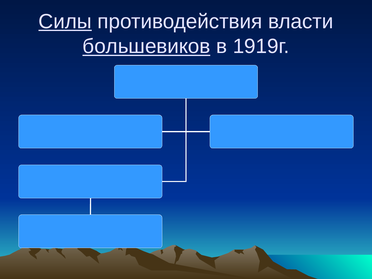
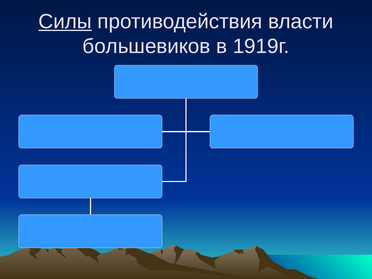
большевиков underline: present -> none
